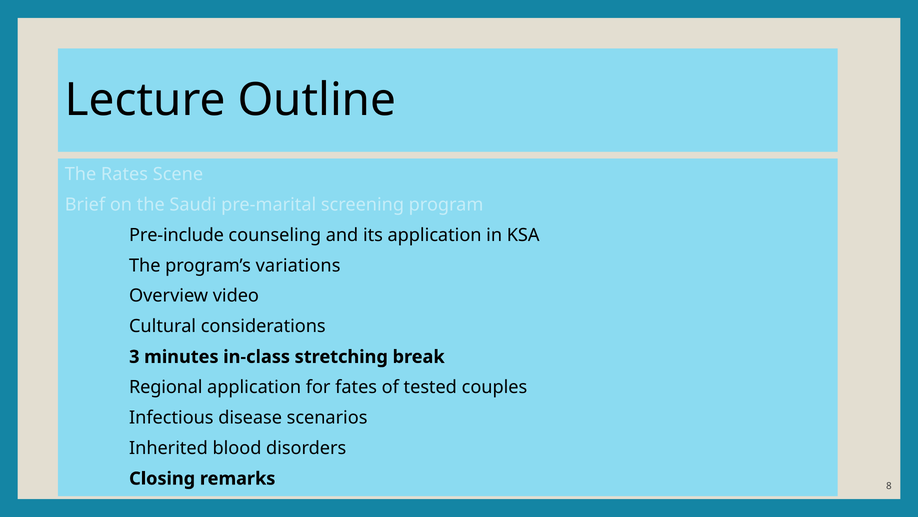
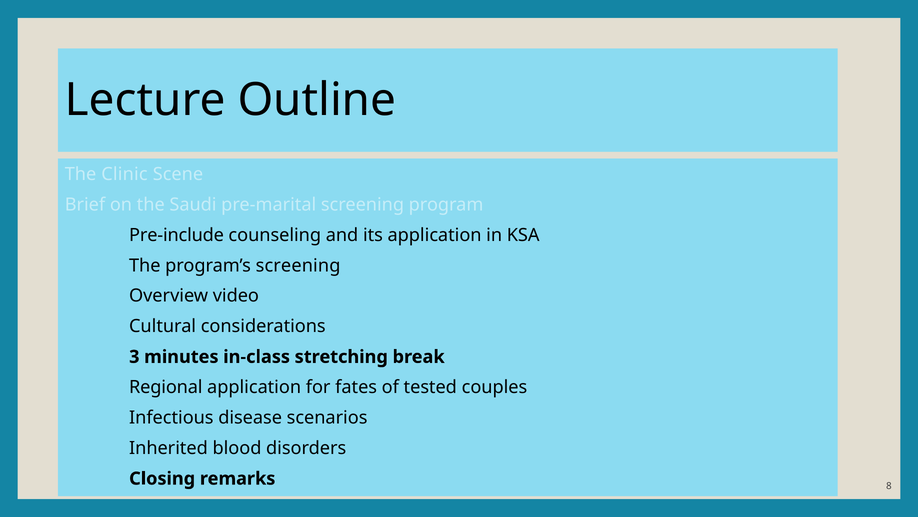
Rates: Rates -> Clinic
program’s variations: variations -> screening
